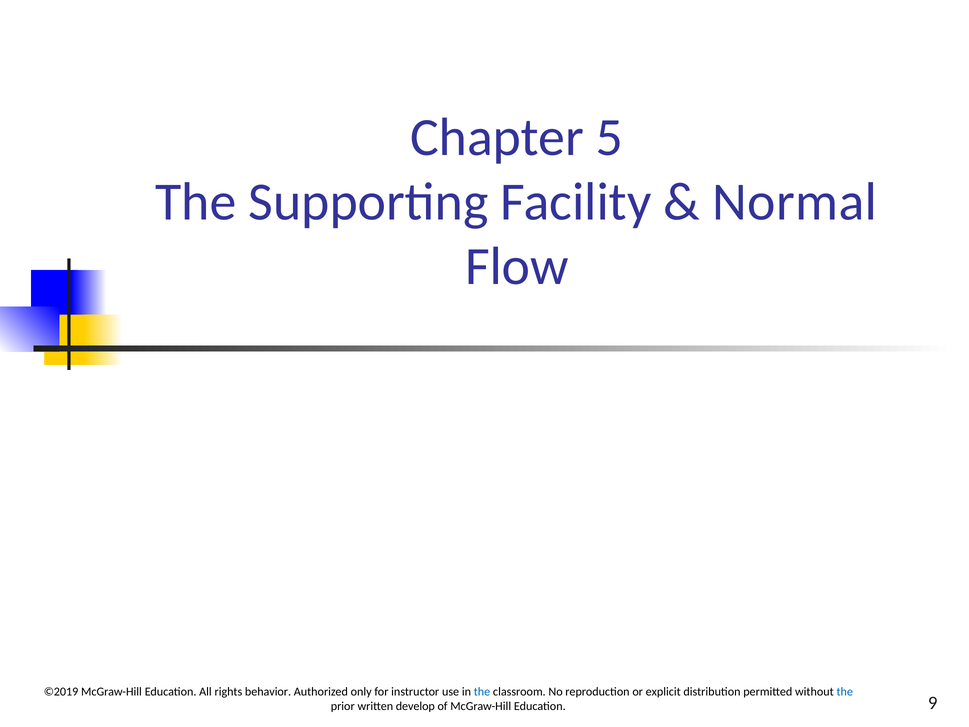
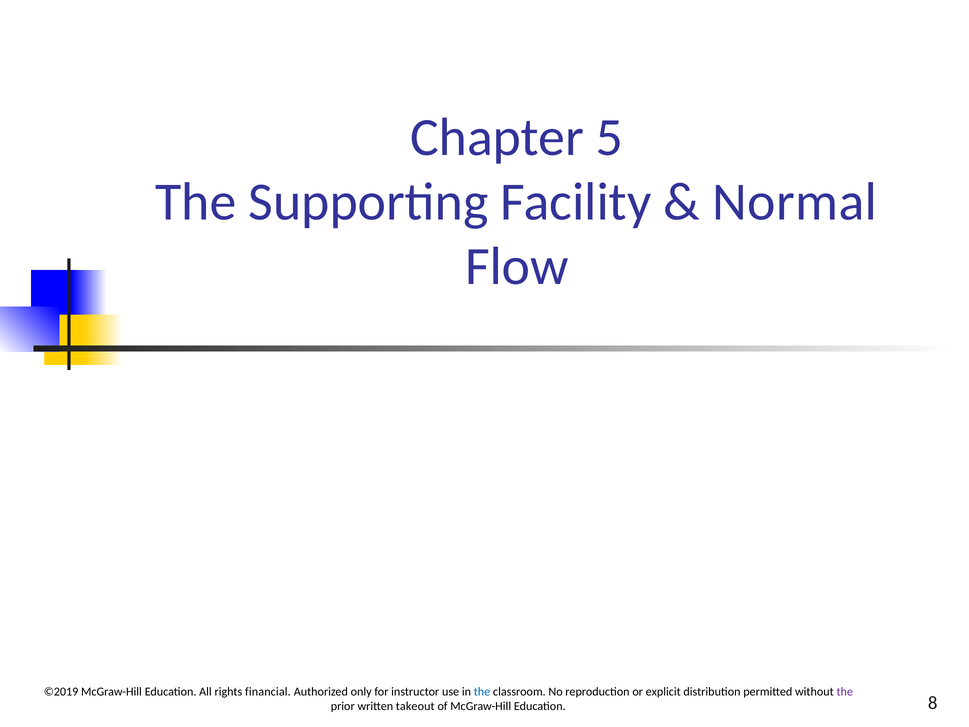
behavior: behavior -> financial
the at (845, 691) colour: blue -> purple
develop: develop -> takeout
9: 9 -> 8
